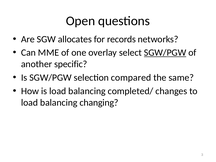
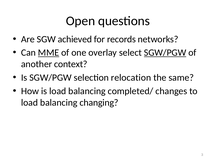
allocates: allocates -> achieved
MME underline: none -> present
specific: specific -> context
compared: compared -> relocation
